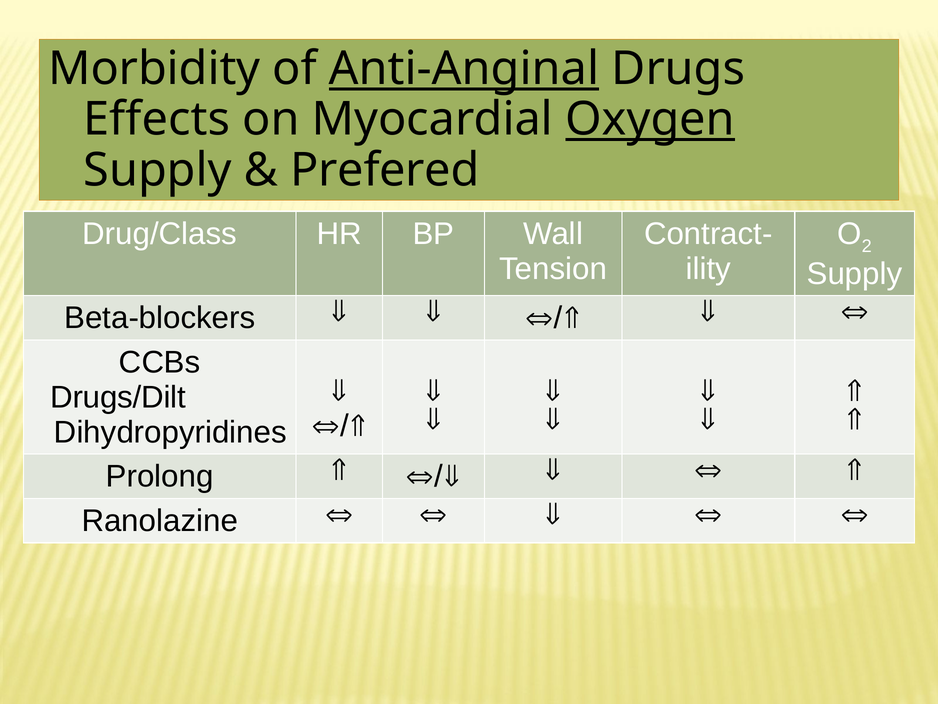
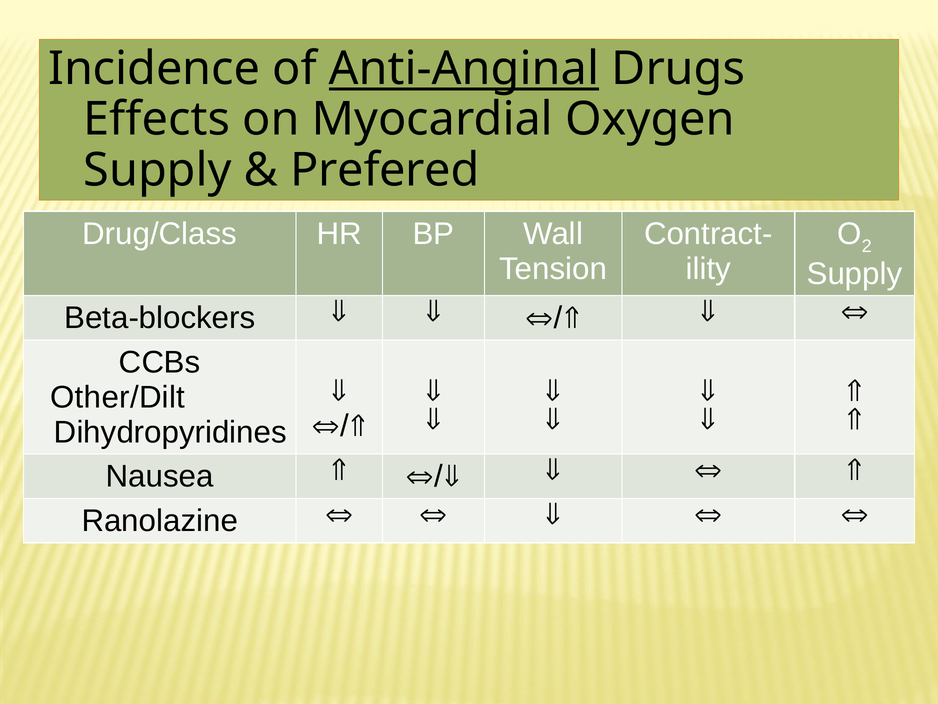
Morbidity: Morbidity -> Incidence
Oxygen underline: present -> none
Drugs/Dilt: Drugs/Dilt -> Other/Dilt
Prolong: Prolong -> Nausea
